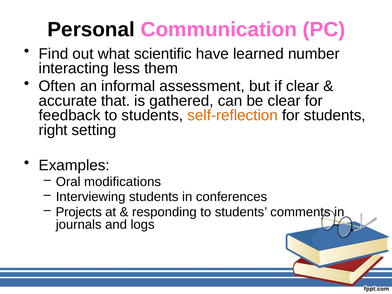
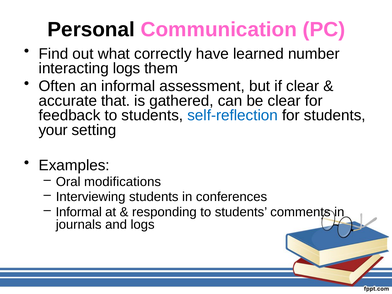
scientific: scientific -> correctly
interacting less: less -> logs
self-reflection colour: orange -> blue
right: right -> your
Projects at (79, 212): Projects -> Informal
